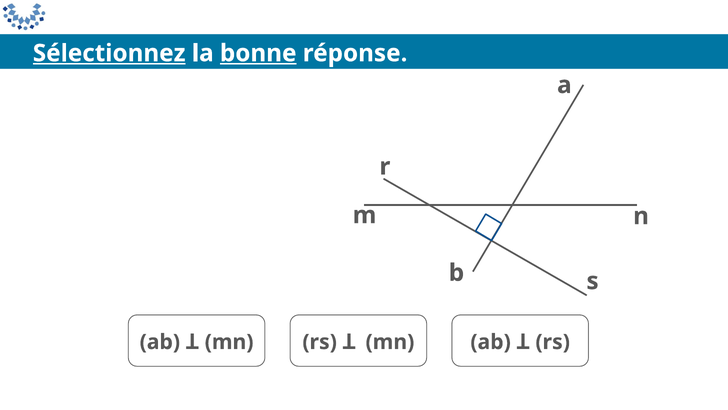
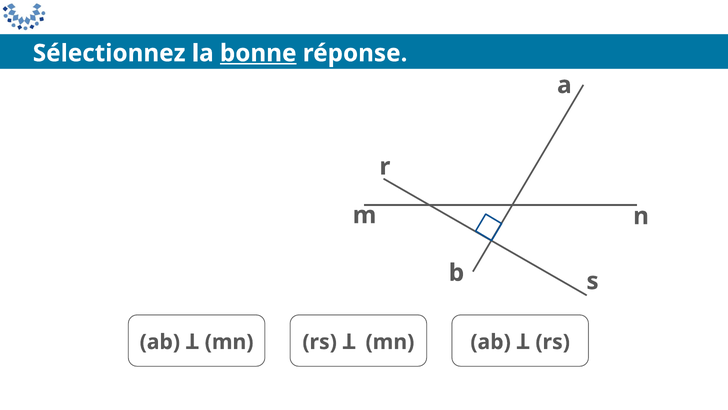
Sélectionnez underline: present -> none
